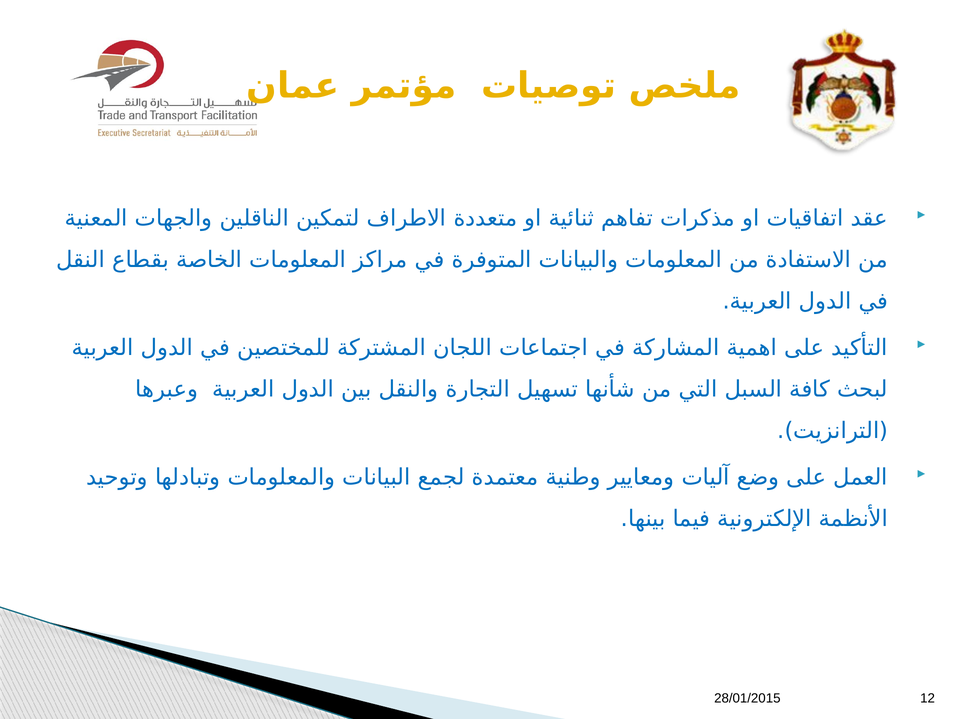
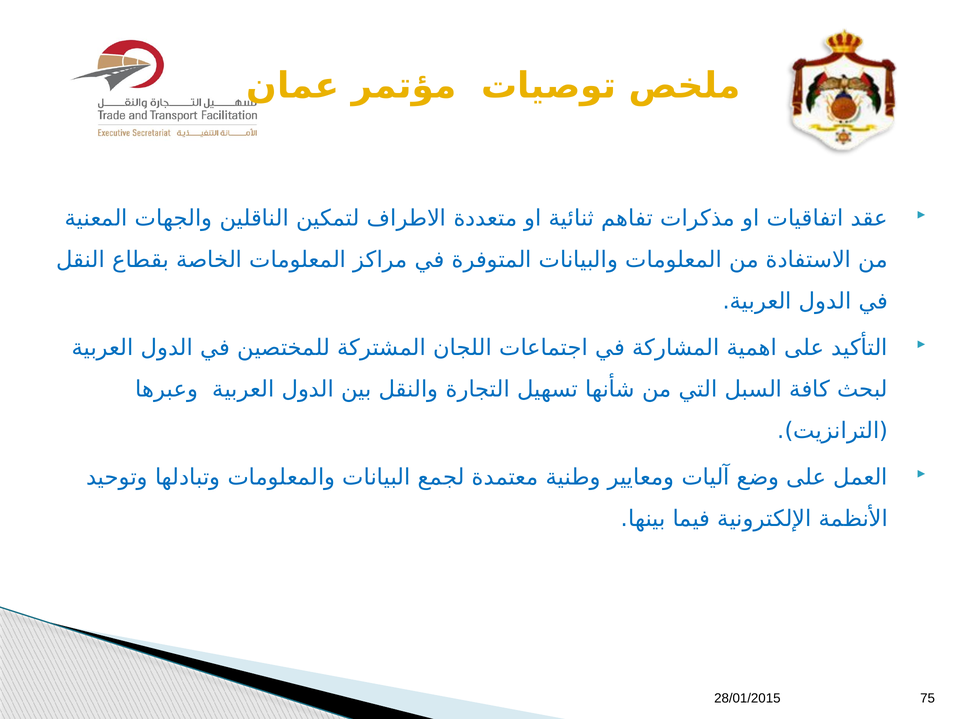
12: 12 -> 75
